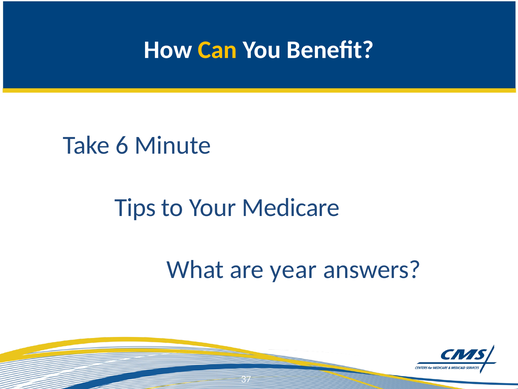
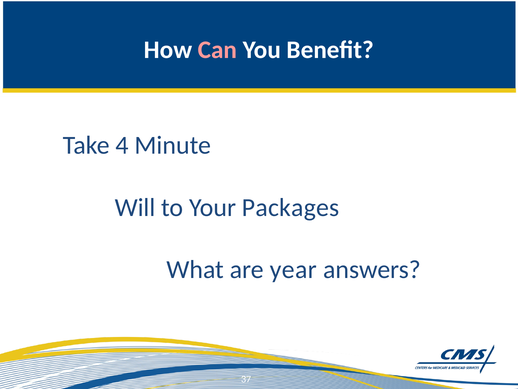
Can colour: yellow -> pink
6: 6 -> 4
Tips: Tips -> Will
Medicare: Medicare -> Packages
